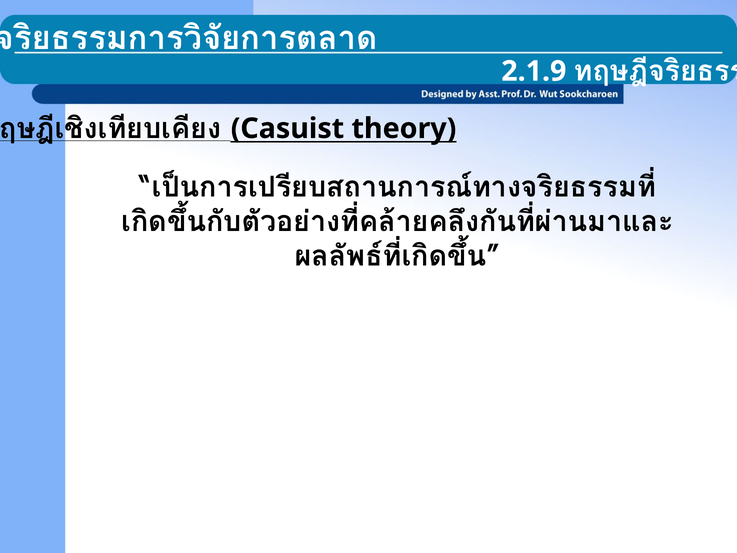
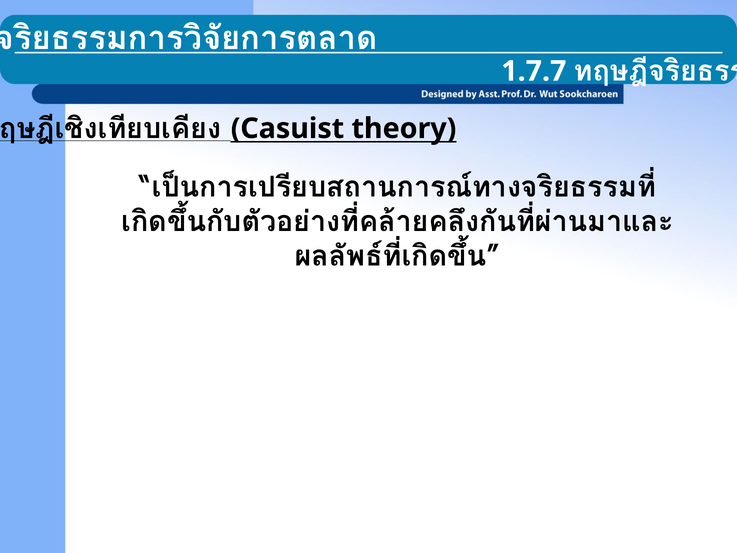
2.1.9: 2.1.9 -> 1.7.7
